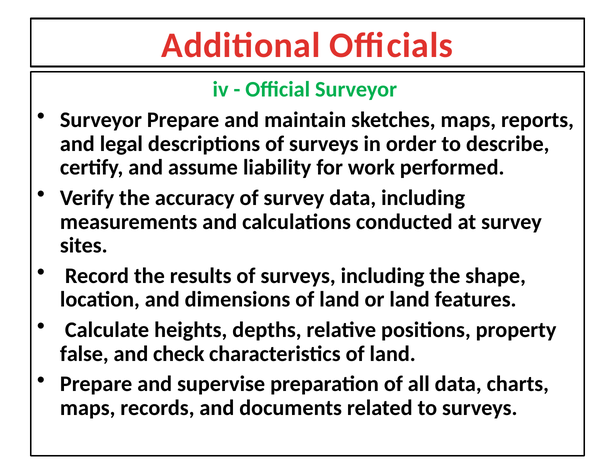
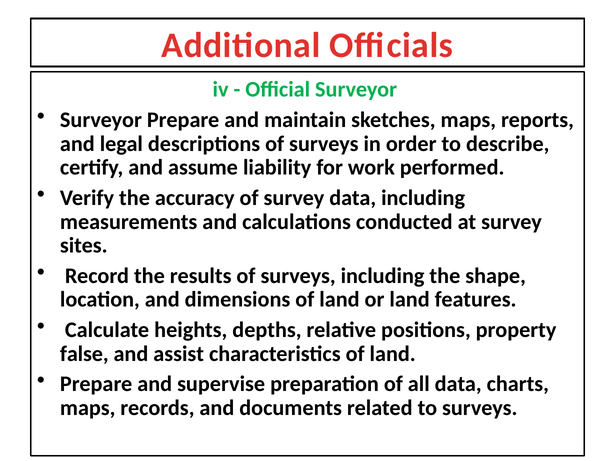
check: check -> assist
